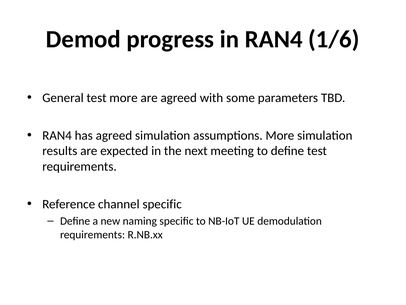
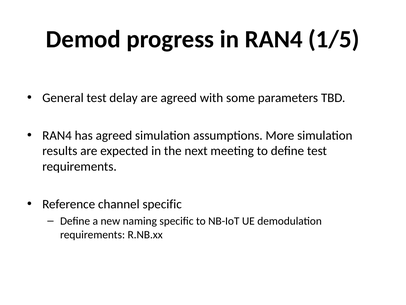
1/6: 1/6 -> 1/5
test more: more -> delay
